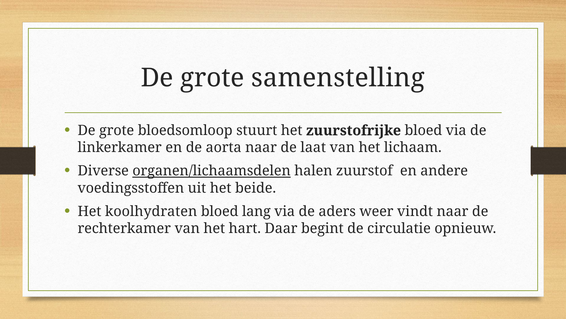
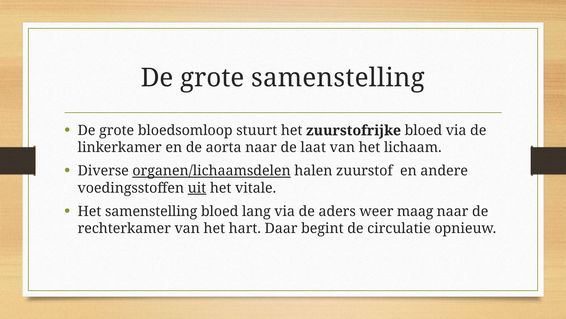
uit underline: none -> present
beide: beide -> vitale
Het koolhydraten: koolhydraten -> samenstelling
vindt: vindt -> maag
